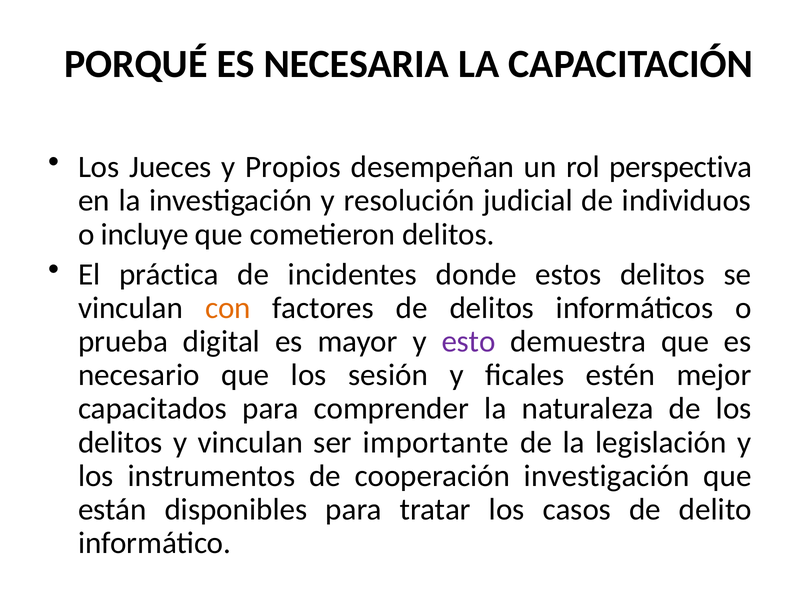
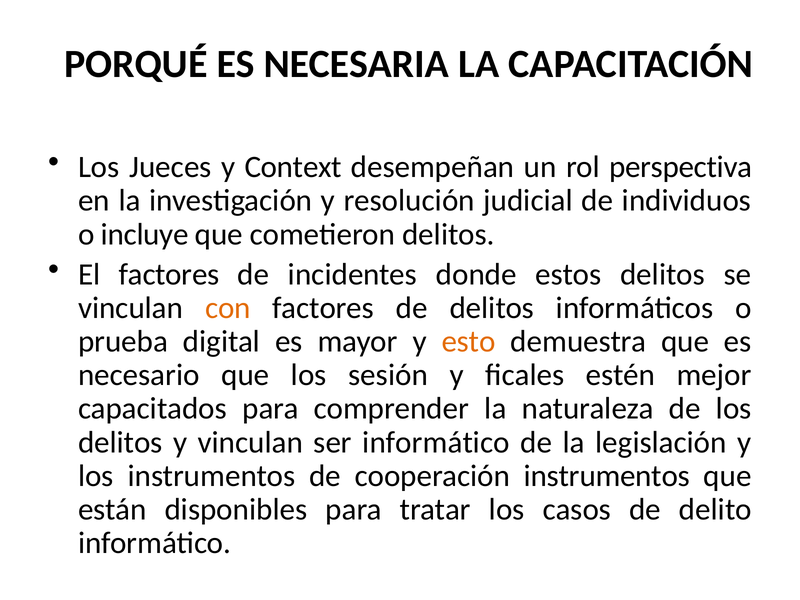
Propios: Propios -> Context
El práctica: práctica -> factores
esto colour: purple -> orange
ser importante: importante -> informático
cooperación investigación: investigación -> instrumentos
